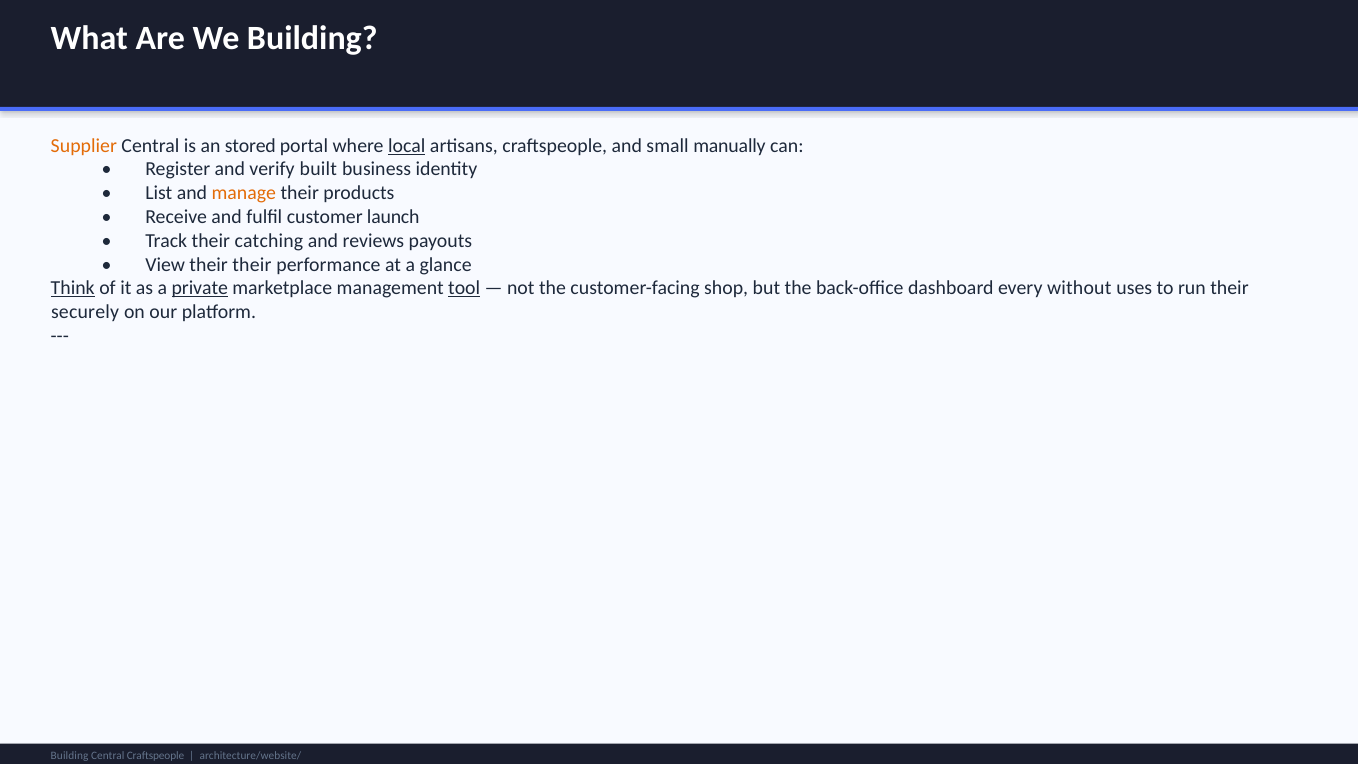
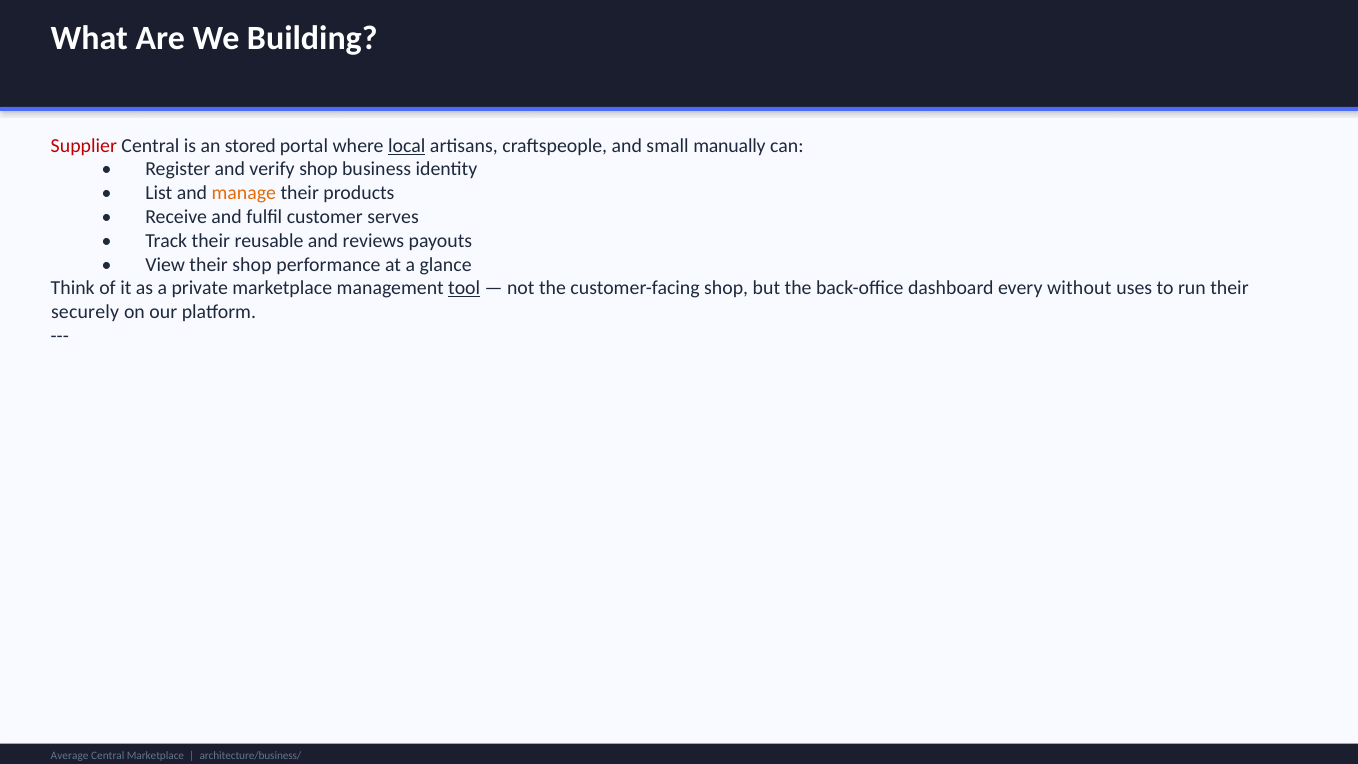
Supplier colour: orange -> red
verify built: built -> shop
launch: launch -> serves
catching: catching -> reusable
their their: their -> shop
Think underline: present -> none
private underline: present -> none
Building at (70, 756): Building -> Average
Central Craftspeople: Craftspeople -> Marketplace
architecture/website/: architecture/website/ -> architecture/business/
